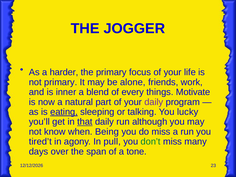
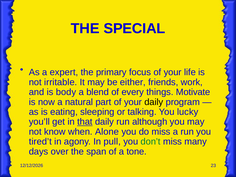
JOGGER: JOGGER -> SPECIAL
harder: harder -> expert
not primary: primary -> irritable
alone: alone -> either
inner: inner -> body
daily at (154, 102) colour: purple -> black
eating underline: present -> none
Being: Being -> Alone
